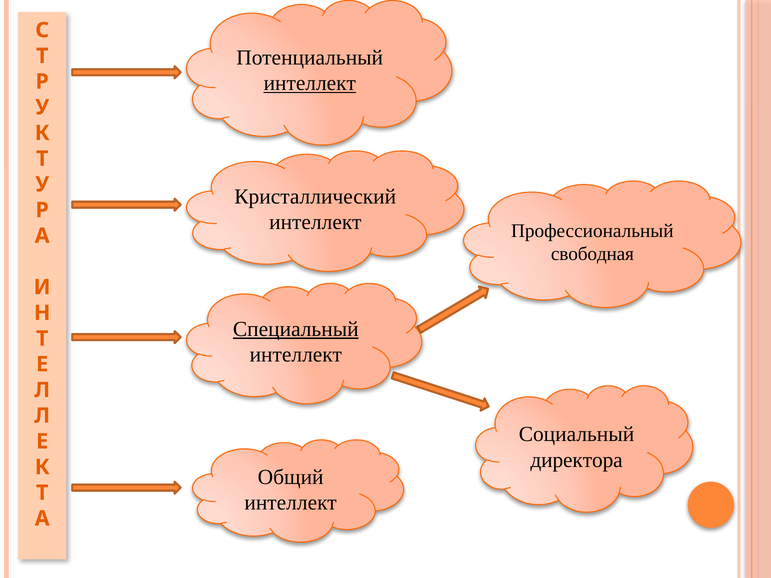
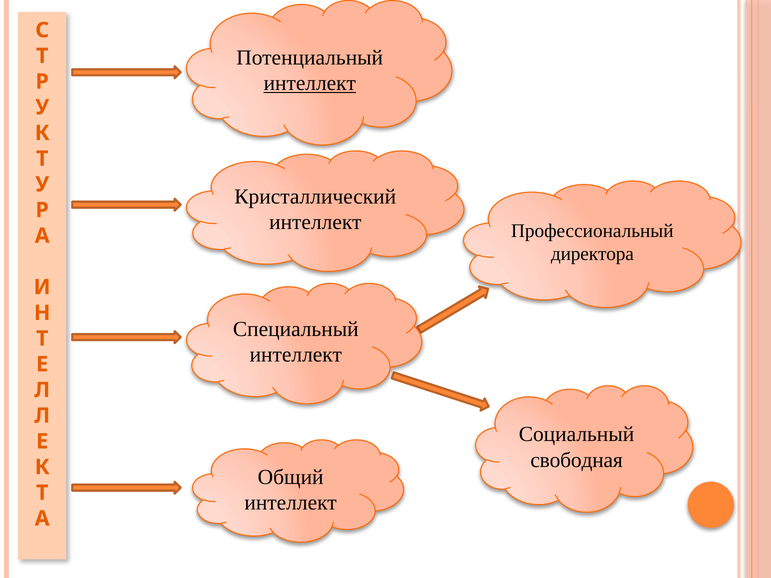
свободная: свободная -> директора
Специальный underline: present -> none
директора: директора -> свободная
